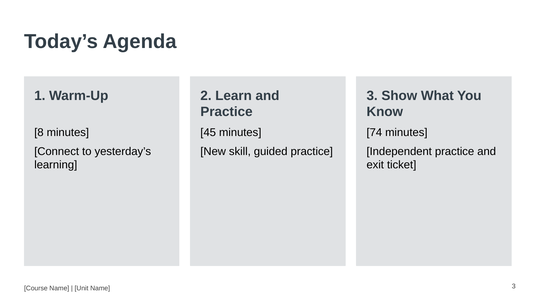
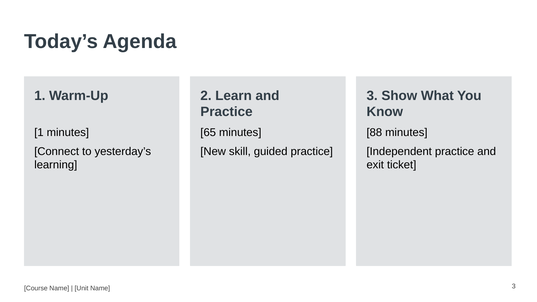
8 at (39, 132): 8 -> 1
45: 45 -> 65
74: 74 -> 88
